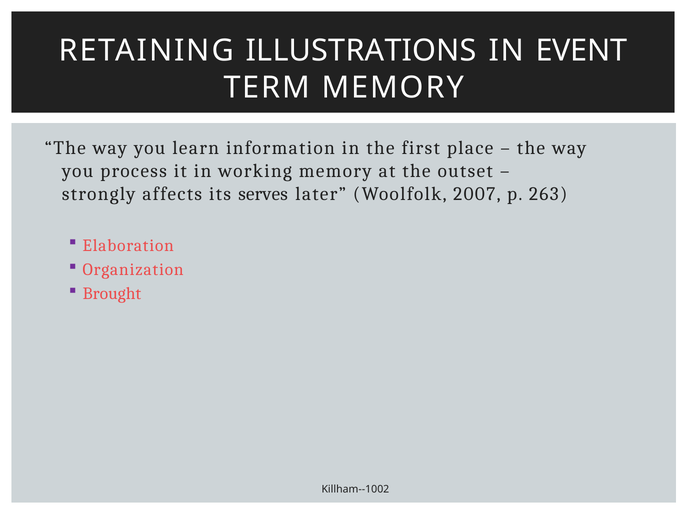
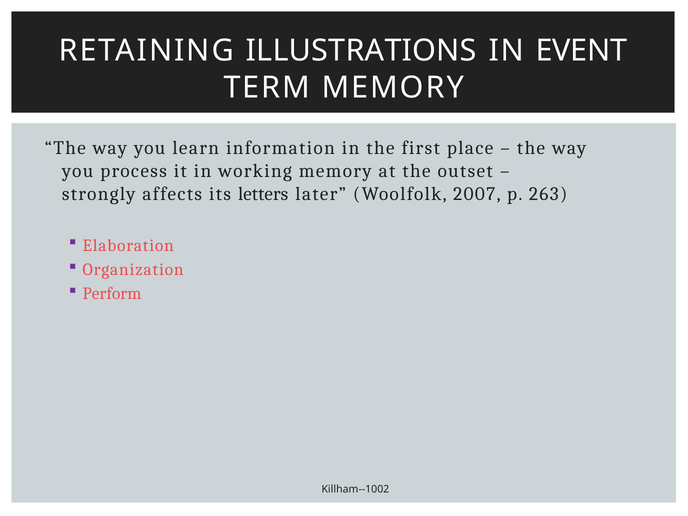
serves: serves -> letters
Brought: Brought -> Perform
